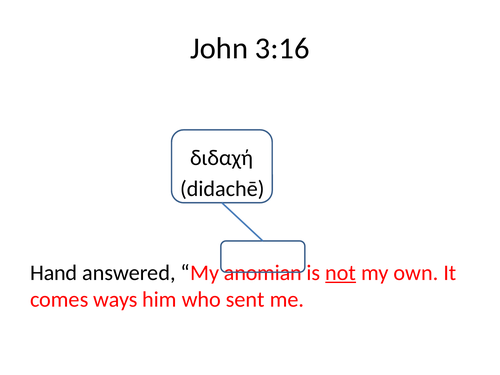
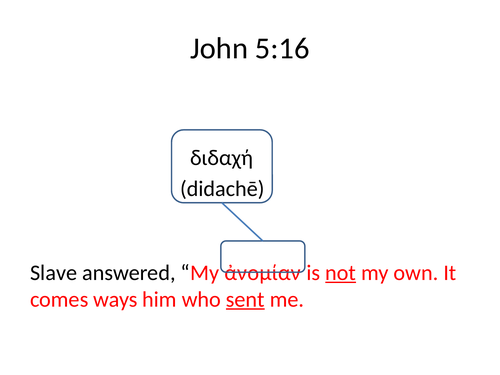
3:16: 3:16 -> 5:16
Hand: Hand -> Slave
anomian: anomian -> ἀνομίαν
sent underline: none -> present
